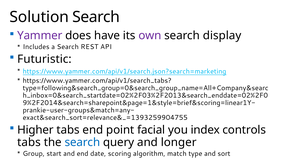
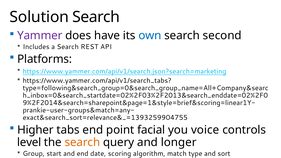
own colour: purple -> blue
display: display -> second
Futuristic: Futuristic -> Platforms
index: index -> voice
tabs at (29, 142): tabs -> level
search at (82, 142) colour: blue -> orange
